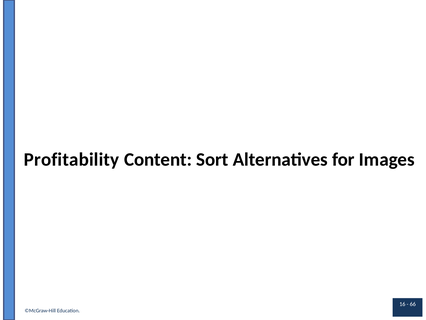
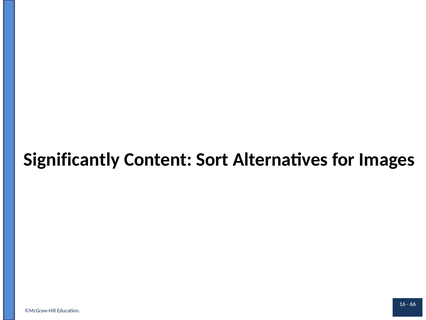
Profitability: Profitability -> Significantly
